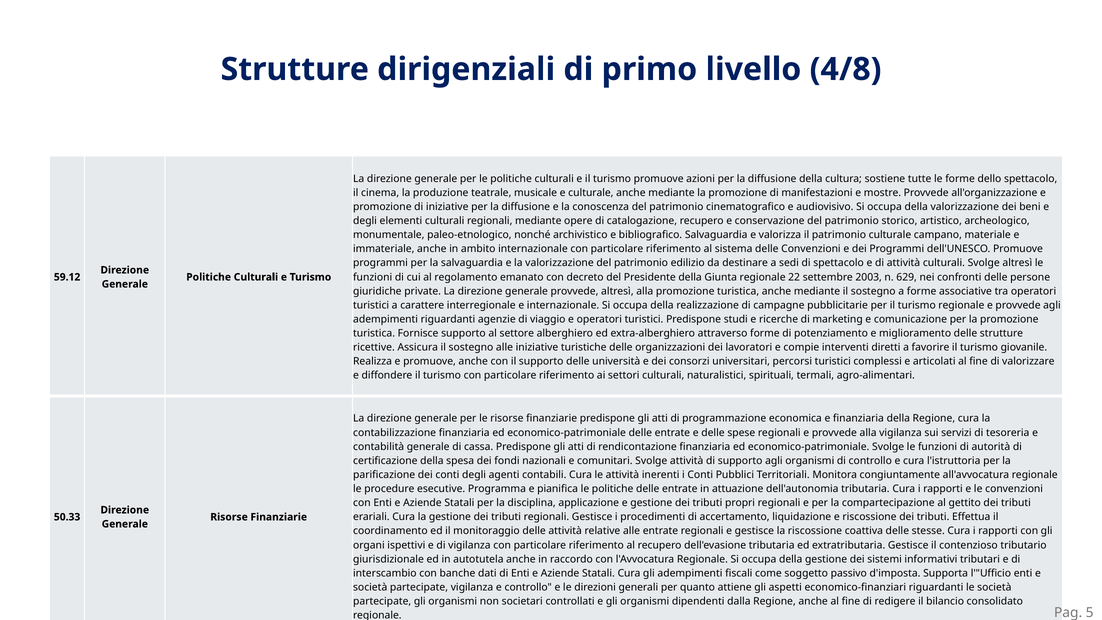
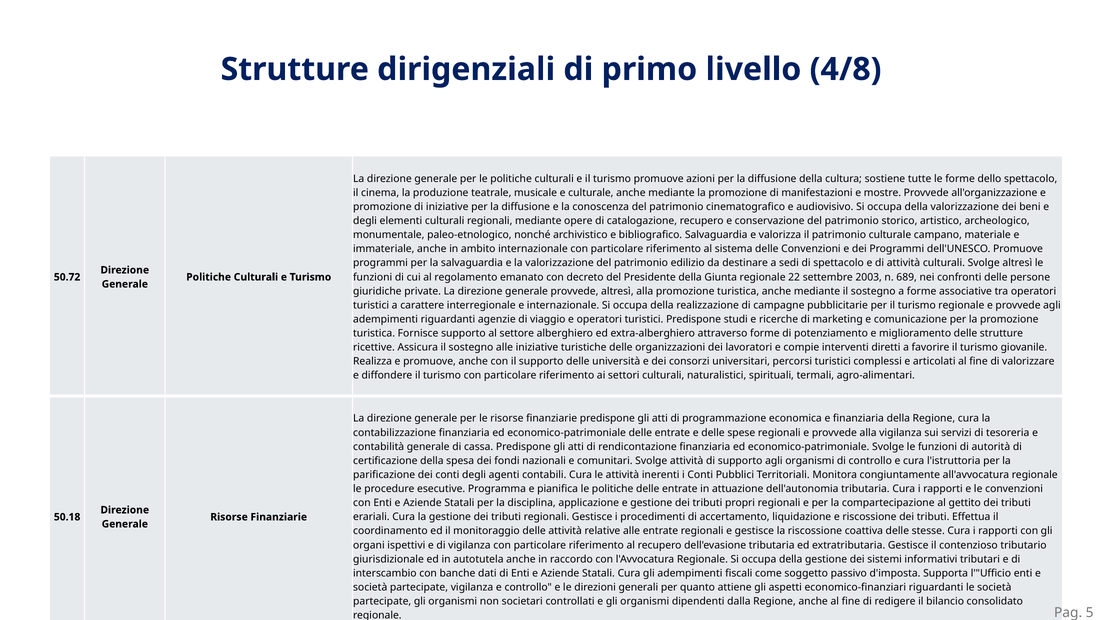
629: 629 -> 689
59.12: 59.12 -> 50.72
50.33: 50.33 -> 50.18
